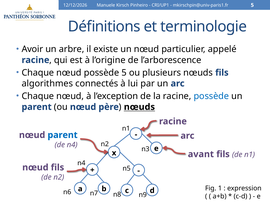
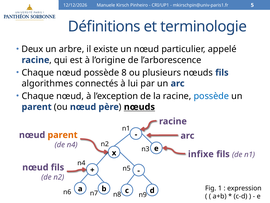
Avoir: Avoir -> Deux
possède 5: 5 -> 8
parent at (63, 135) colour: blue -> orange
avant: avant -> infixe
